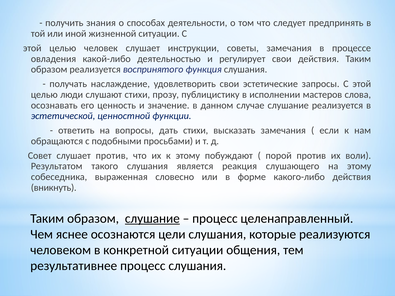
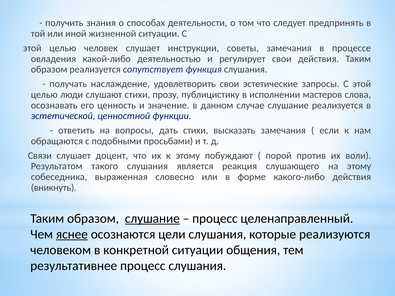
воспринятого: воспринятого -> сопутствует
Совет: Совет -> Связи
слушает против: против -> доцент
яснее underline: none -> present
